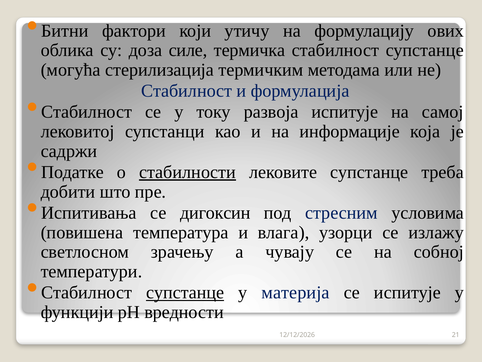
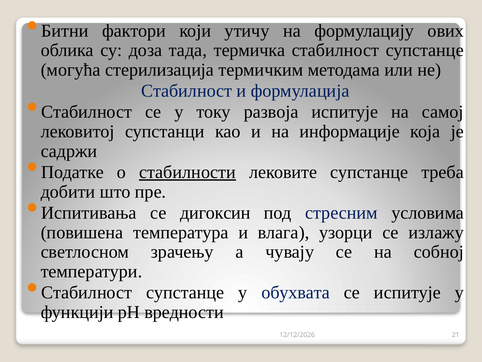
силе: силе -> тада
супстанце at (185, 292) underline: present -> none
материја: материја -> обухвата
